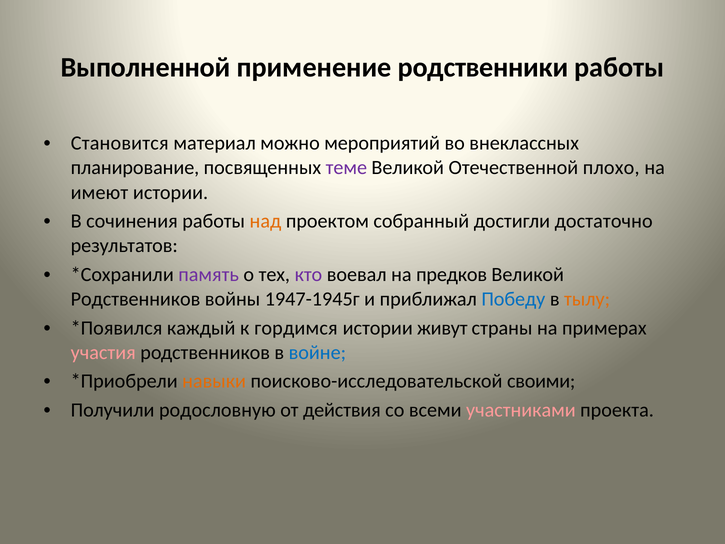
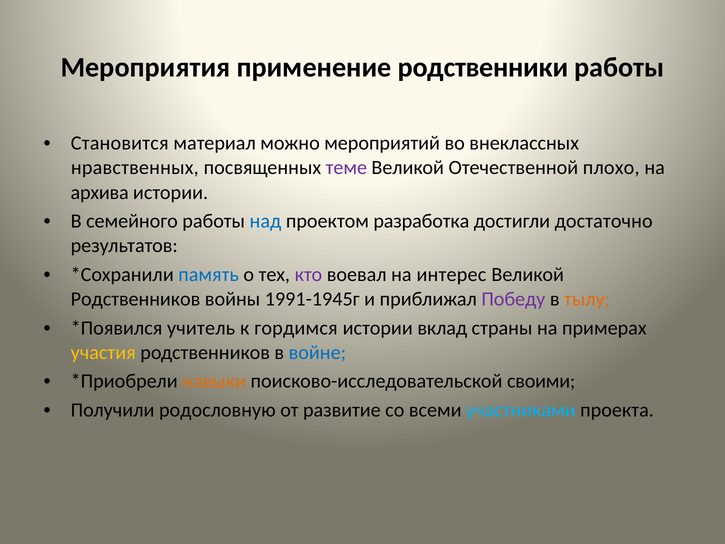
Выполненной: Выполненной -> Мероприятия
планирование: планирование -> нравственных
имеют: имеют -> архива
сочинения: сочинения -> семейного
над colour: orange -> blue
собранный: собранный -> разработка
память colour: purple -> blue
предков: предков -> интерес
1947-1945г: 1947-1945г -> 1991-1945г
Победу colour: blue -> purple
каждый: каждый -> учитель
живут: живут -> вклад
участия colour: pink -> yellow
действия: действия -> развитие
участниками colour: pink -> light blue
